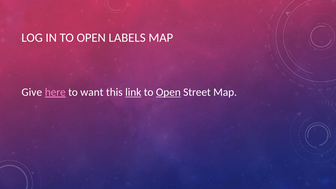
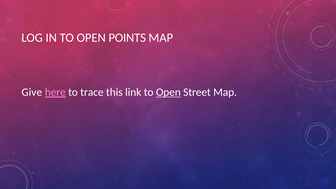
LABELS: LABELS -> POINTS
want: want -> trace
link underline: present -> none
